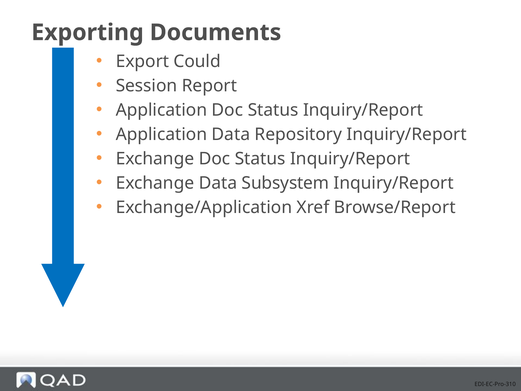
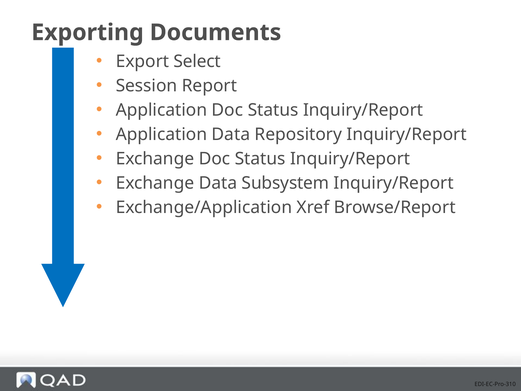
Could: Could -> Select
